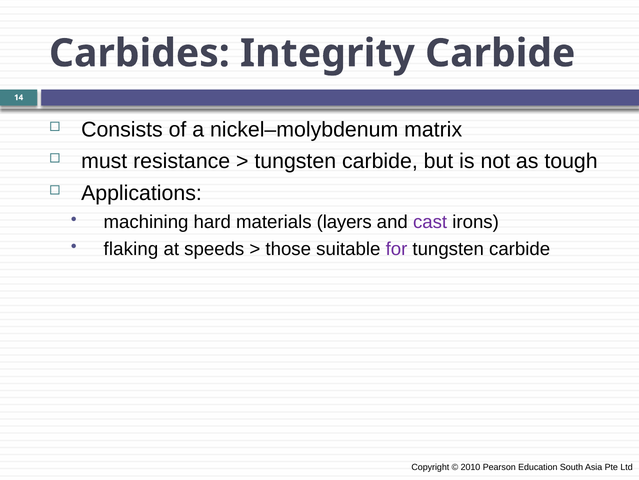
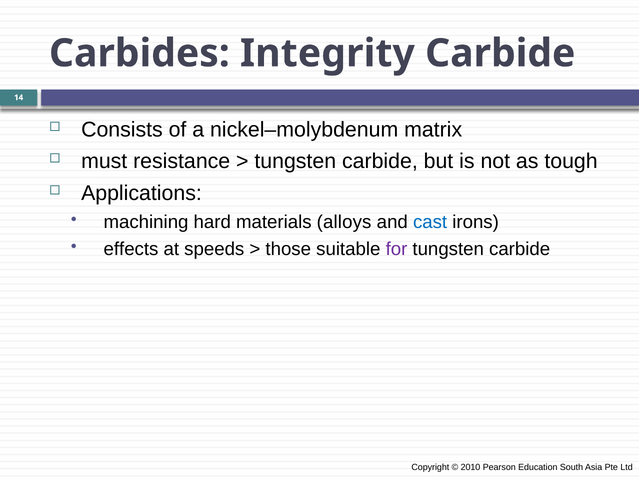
layers: layers -> alloys
cast colour: purple -> blue
flaking: flaking -> effects
